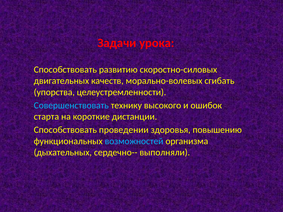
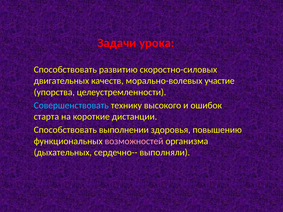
сгибать: сгибать -> участие
проведении: проведении -> выполнении
возможностей colour: light blue -> pink
